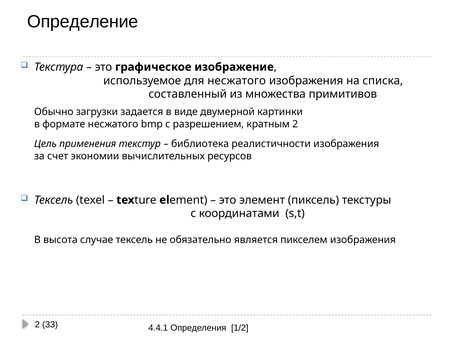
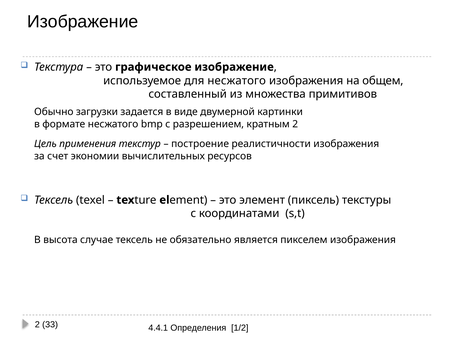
Определение at (83, 22): Определение -> Изображение
списка: списка -> общем
библиотека: библиотека -> построение
